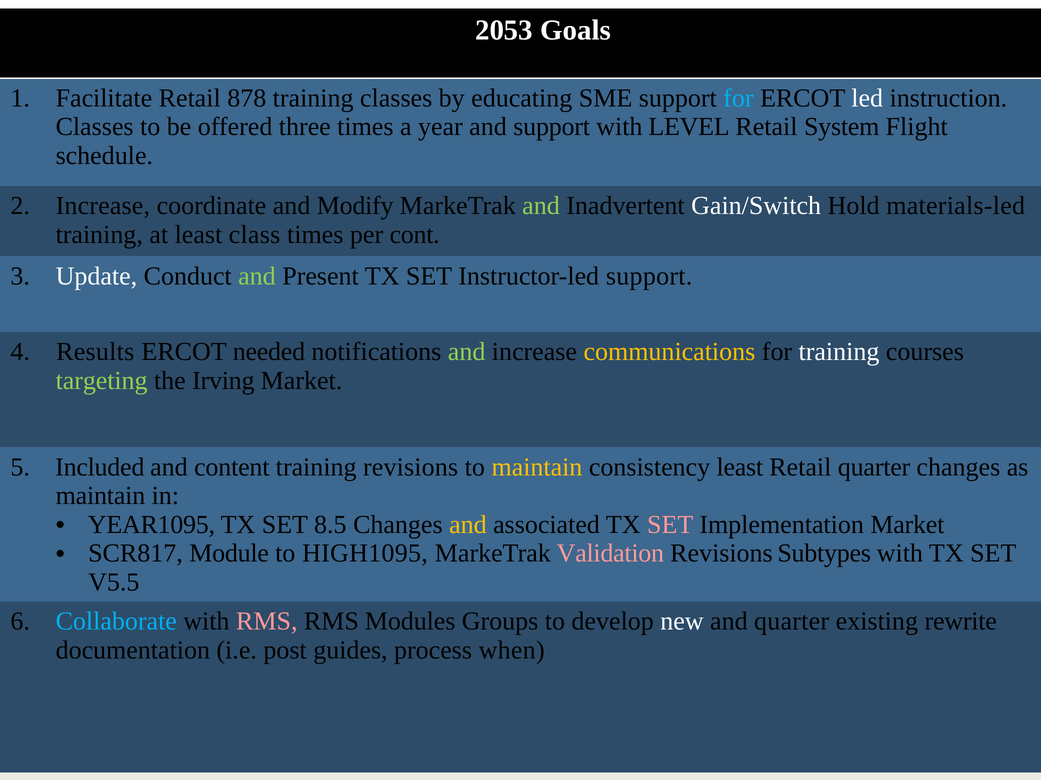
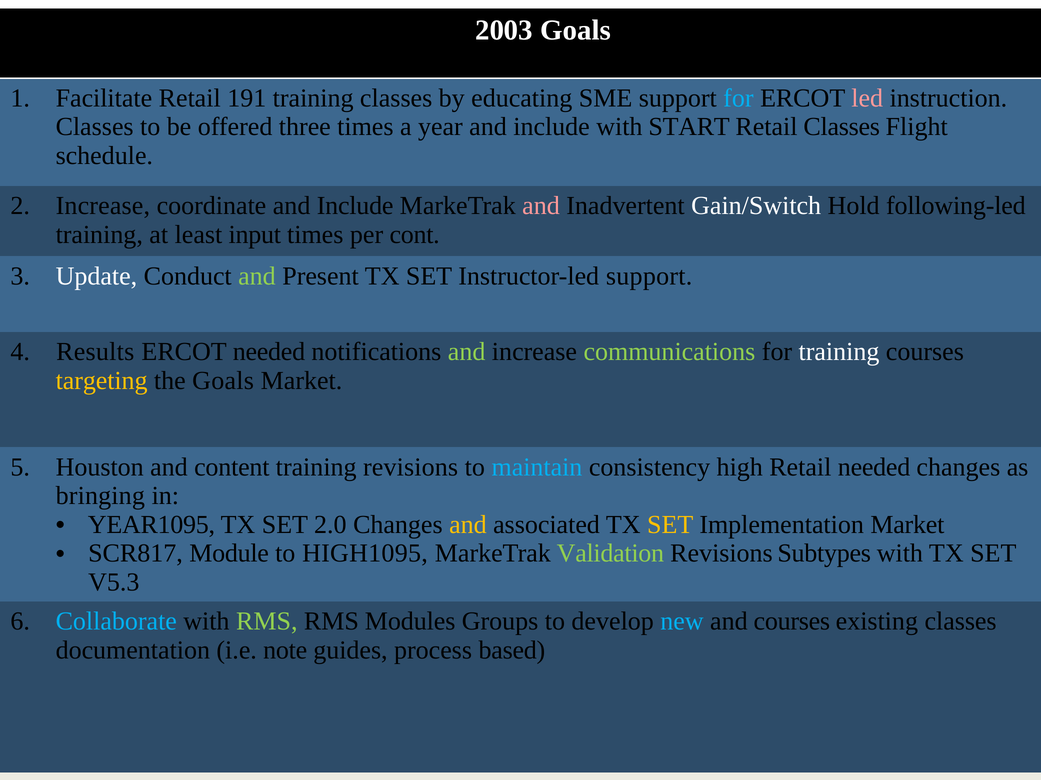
2053: 2053 -> 2003
878: 878 -> 191
led colour: white -> pink
support at (552, 127): support -> include
LEVEL: LEVEL -> START
Retail System: System -> Classes
coordinate and Modify: Modify -> Include
and at (541, 206) colour: light green -> pink
materials-led: materials-led -> following-led
class: class -> input
communications colour: yellow -> light green
targeting colour: light green -> yellow
the Irving: Irving -> Goals
Included: Included -> Houston
maintain at (537, 467) colour: yellow -> light blue
consistency least: least -> high
Retail quarter: quarter -> needed
maintain at (100, 496): maintain -> bringing
8.5: 8.5 -> 2.0
SET at (670, 525) colour: pink -> yellow
Validation colour: pink -> light green
V5.5: V5.5 -> V5.3
RMS at (267, 622) colour: pink -> light green
new colour: white -> light blue
and quarter: quarter -> courses
existing rewrite: rewrite -> classes
post: post -> note
when: when -> based
